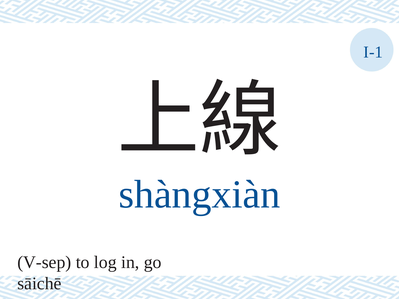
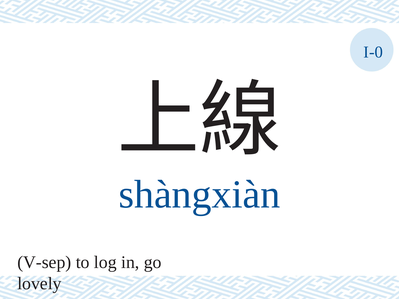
I-1: I-1 -> I-0
sāichē: sāichē -> lovely
